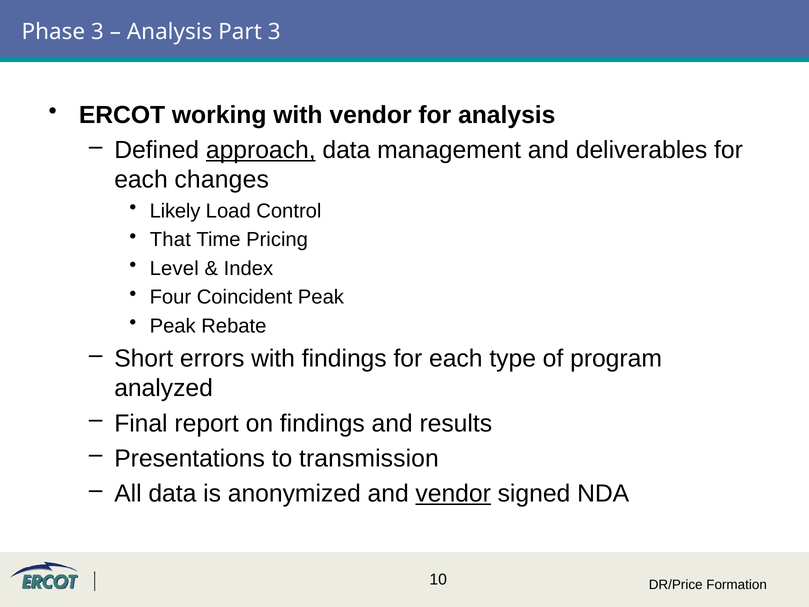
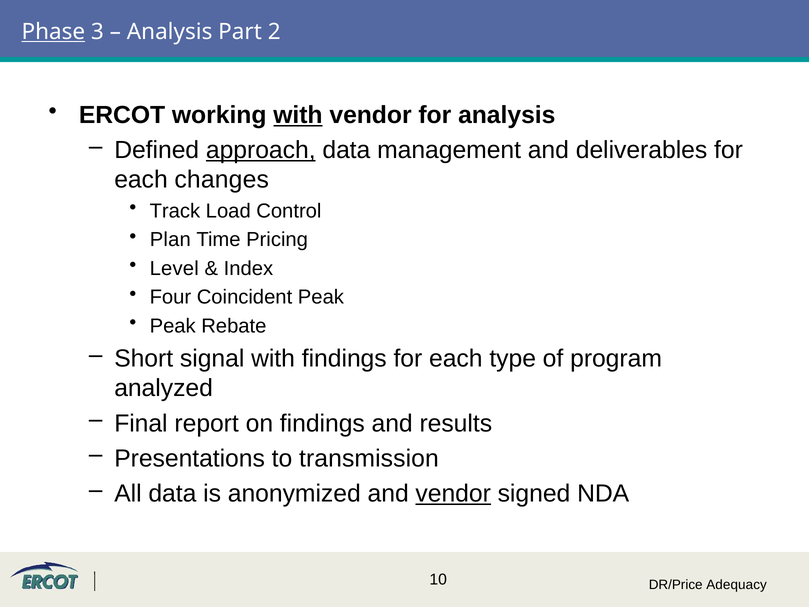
Phase underline: none -> present
Part 3: 3 -> 2
with at (298, 115) underline: none -> present
Likely: Likely -> Track
That: That -> Plan
errors: errors -> signal
Formation: Formation -> Adequacy
